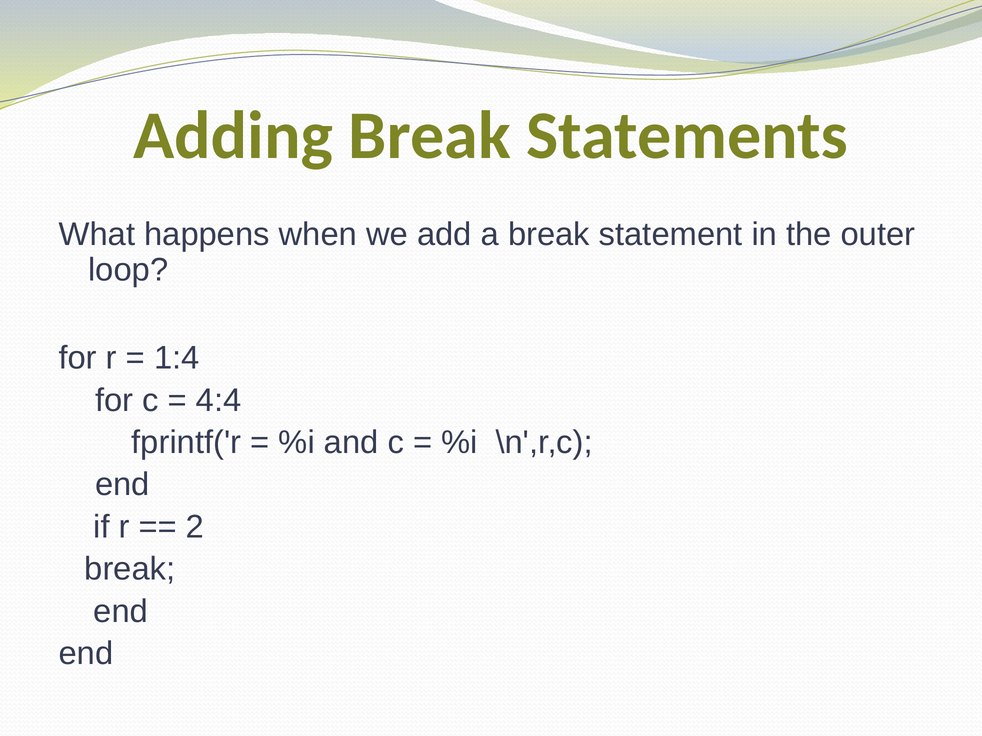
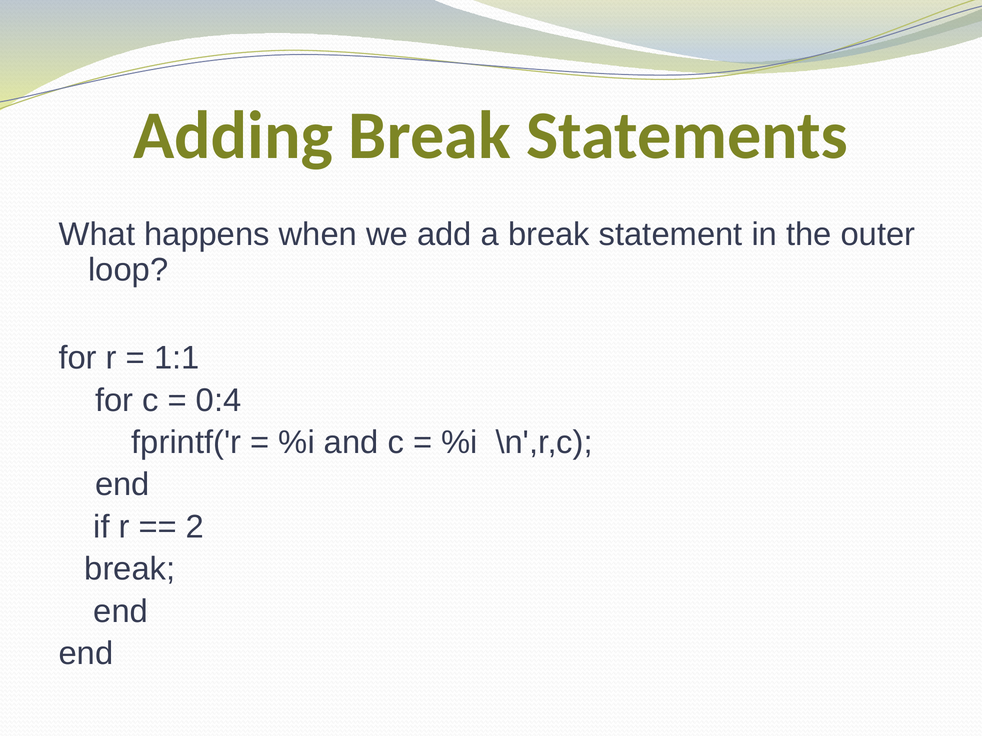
1:4: 1:4 -> 1:1
4:4: 4:4 -> 0:4
